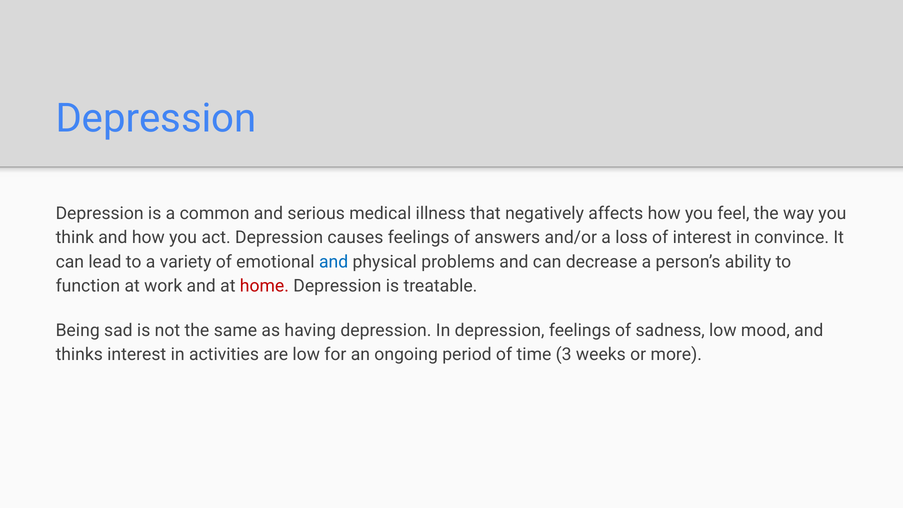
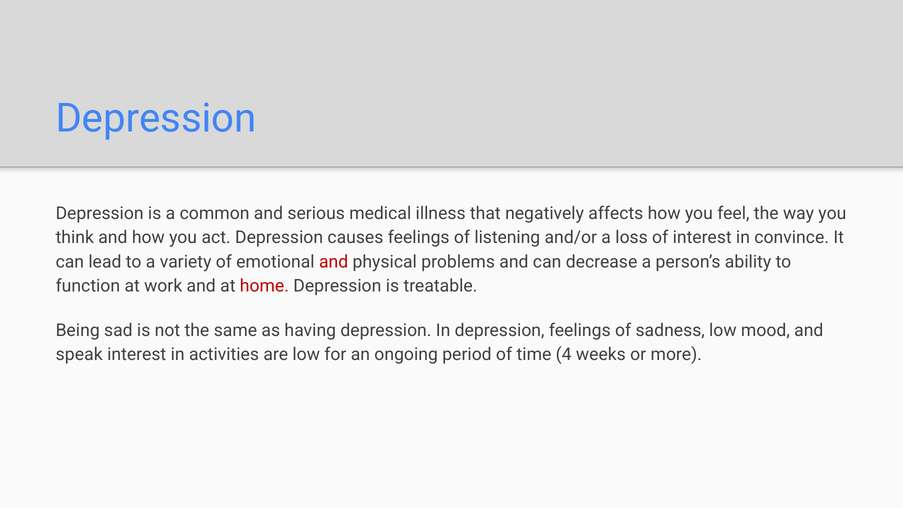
answers: answers -> listening
and at (334, 262) colour: blue -> red
thinks: thinks -> speak
3: 3 -> 4
